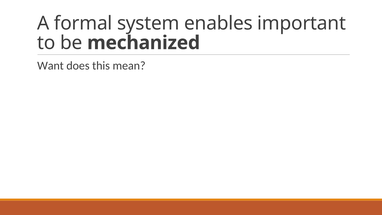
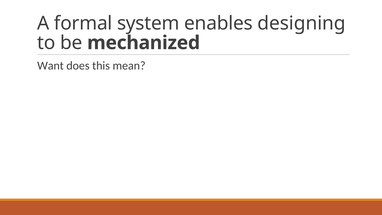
important: important -> designing
